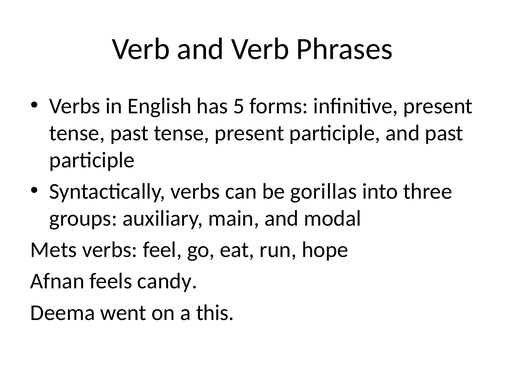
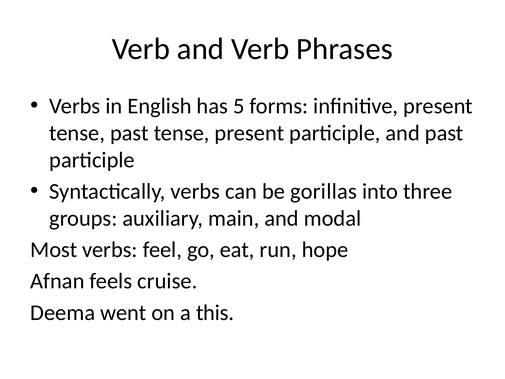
Mets: Mets -> Most
candy: candy -> cruise
